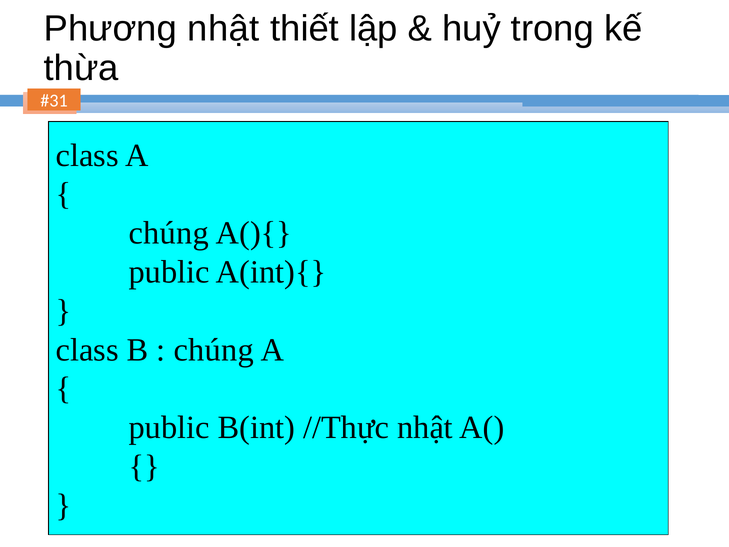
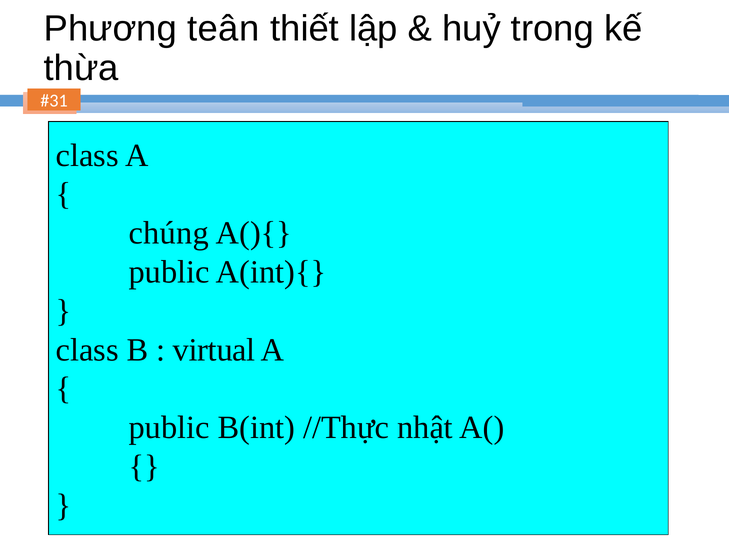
Phương nhật: nhật -> teân
chúng at (214, 350): chúng -> virtual
